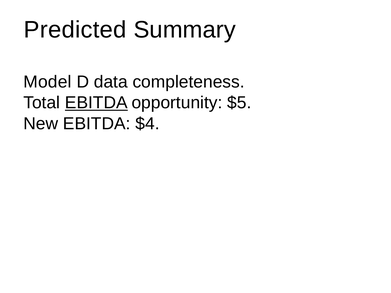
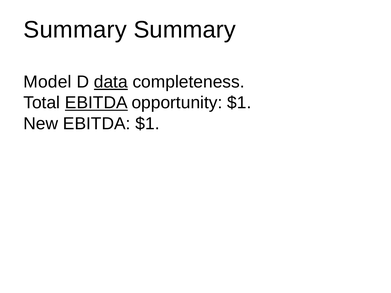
Predicted at (75, 30): Predicted -> Summary
data underline: none -> present
opportunity $5: $5 -> $1
EBITDA $4: $4 -> $1
